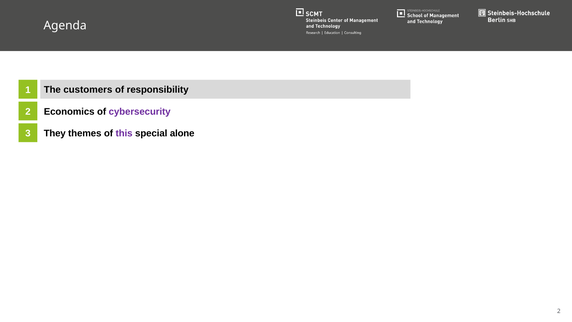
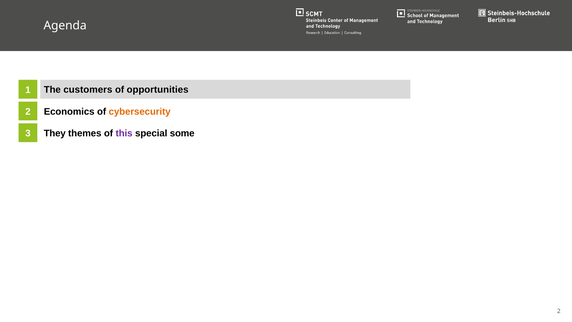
responsibility: responsibility -> opportunities
cybersecurity colour: purple -> orange
alone: alone -> some
